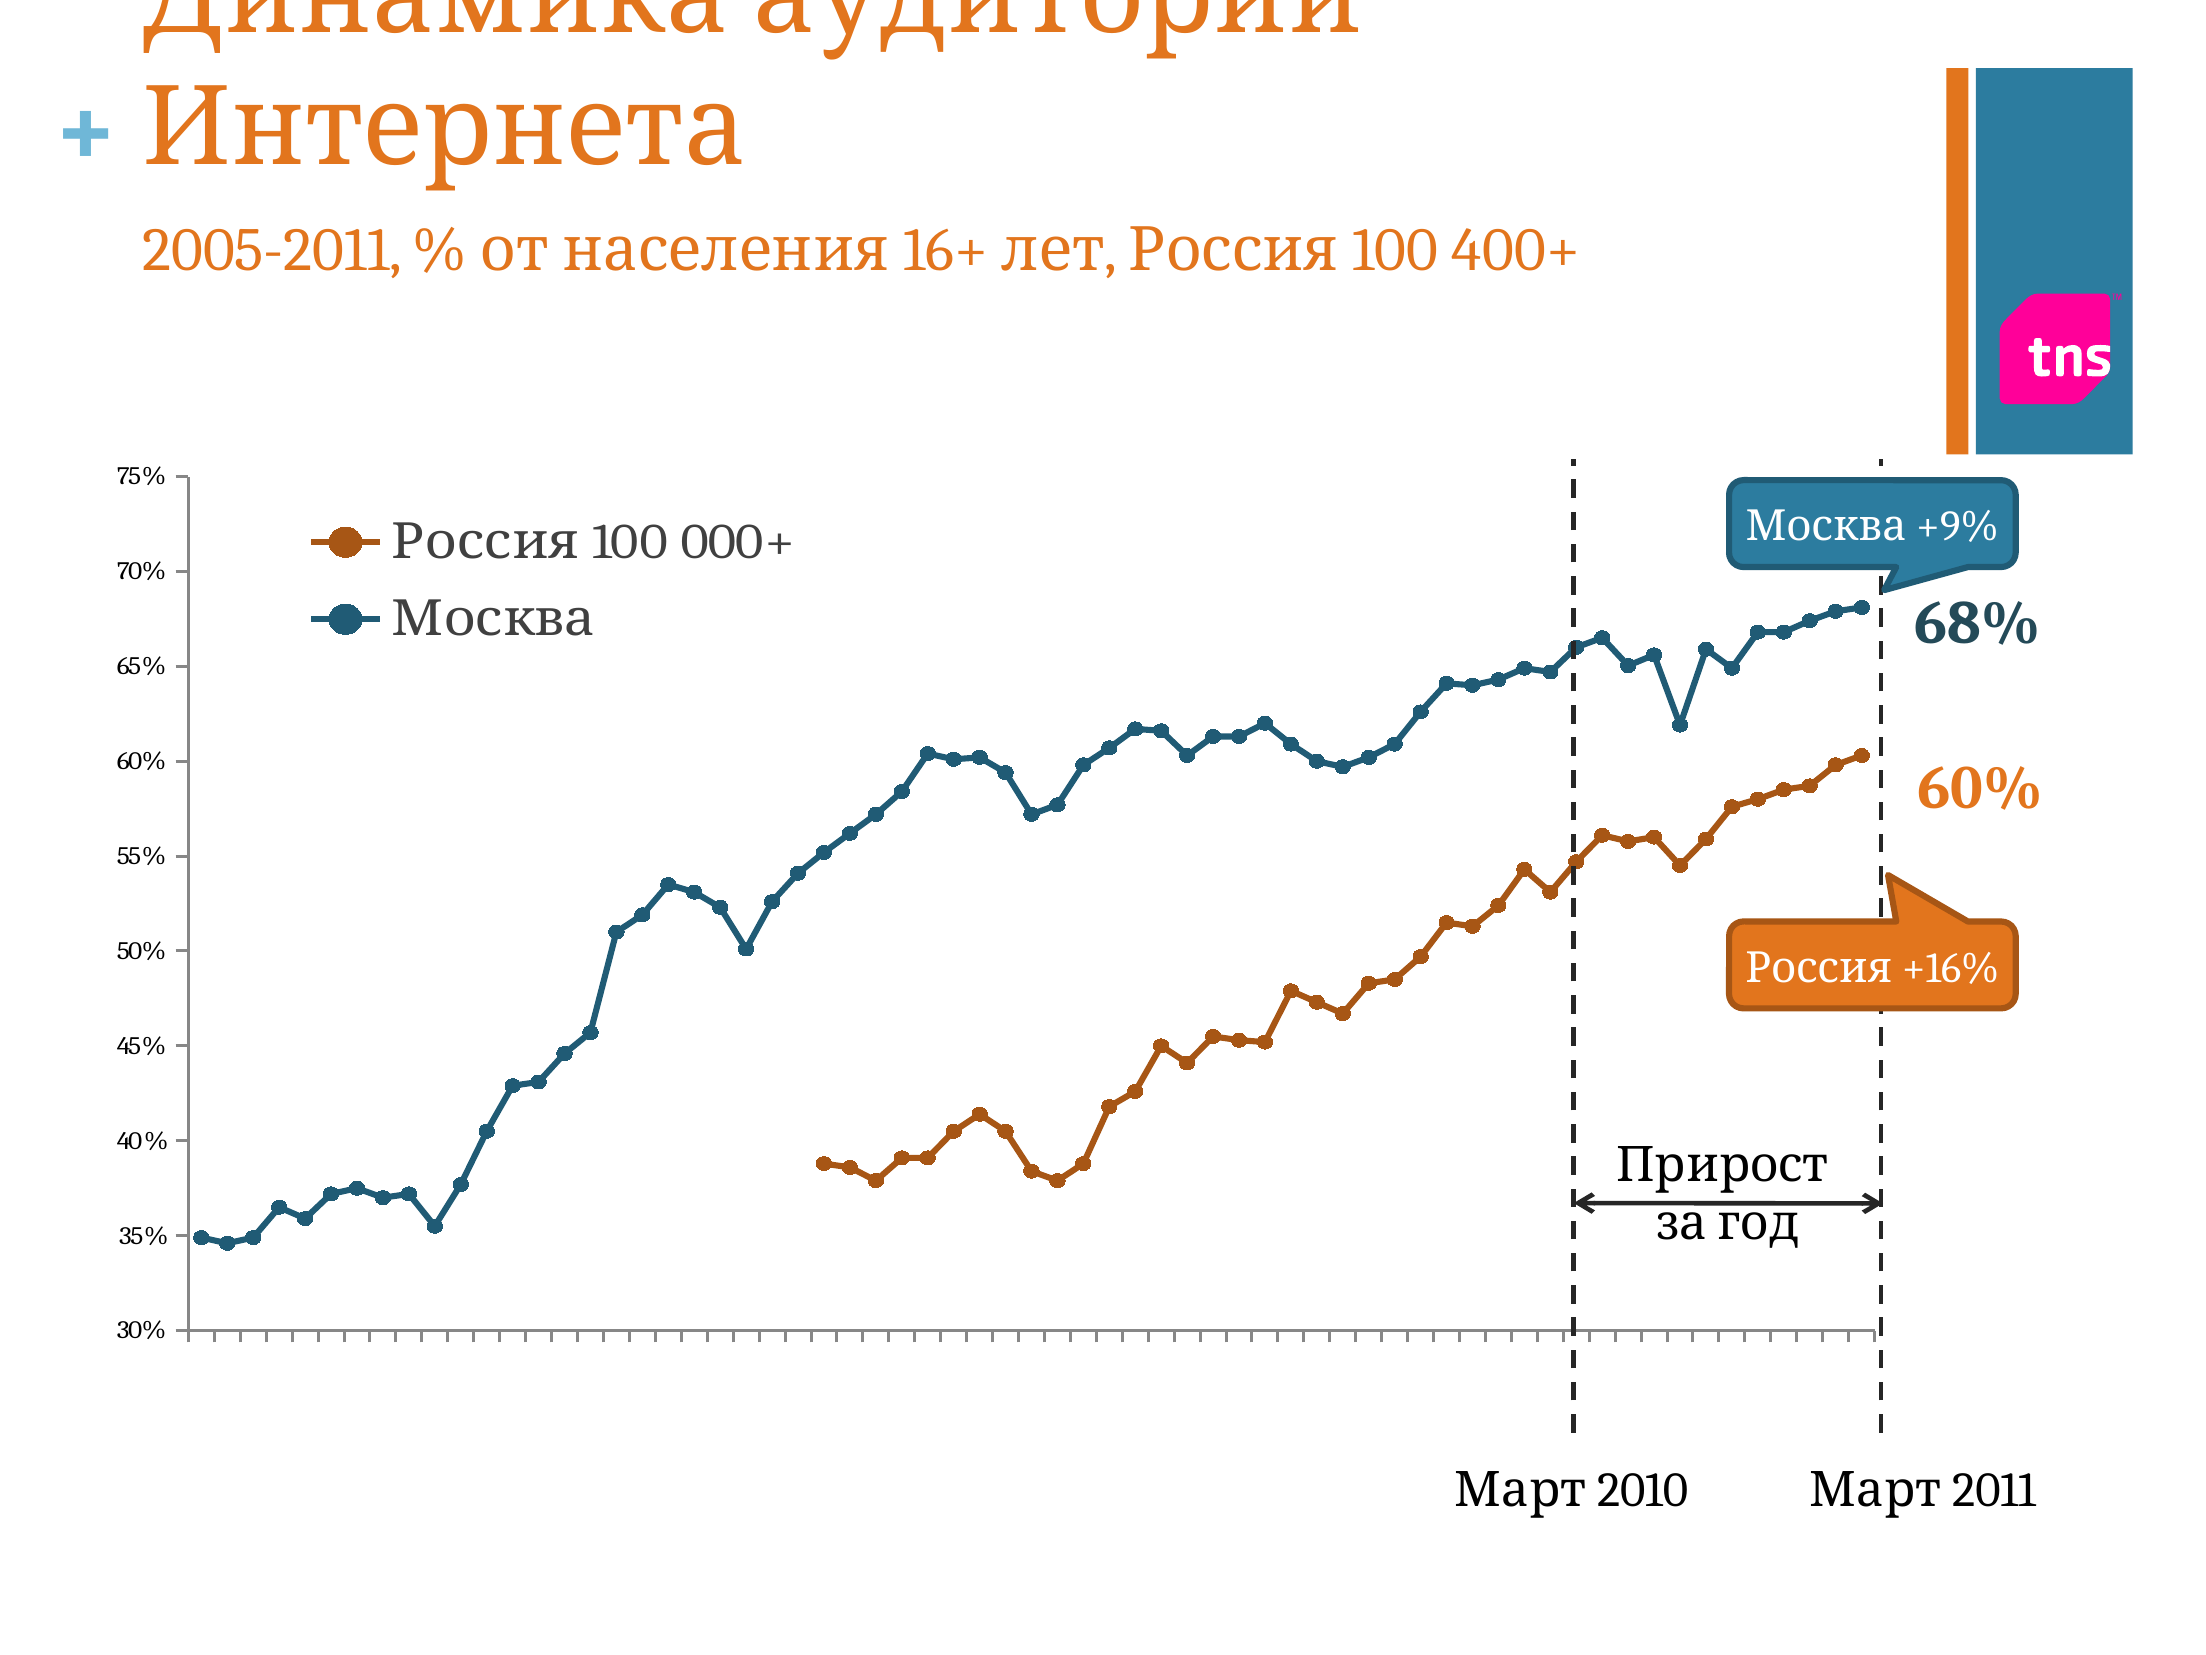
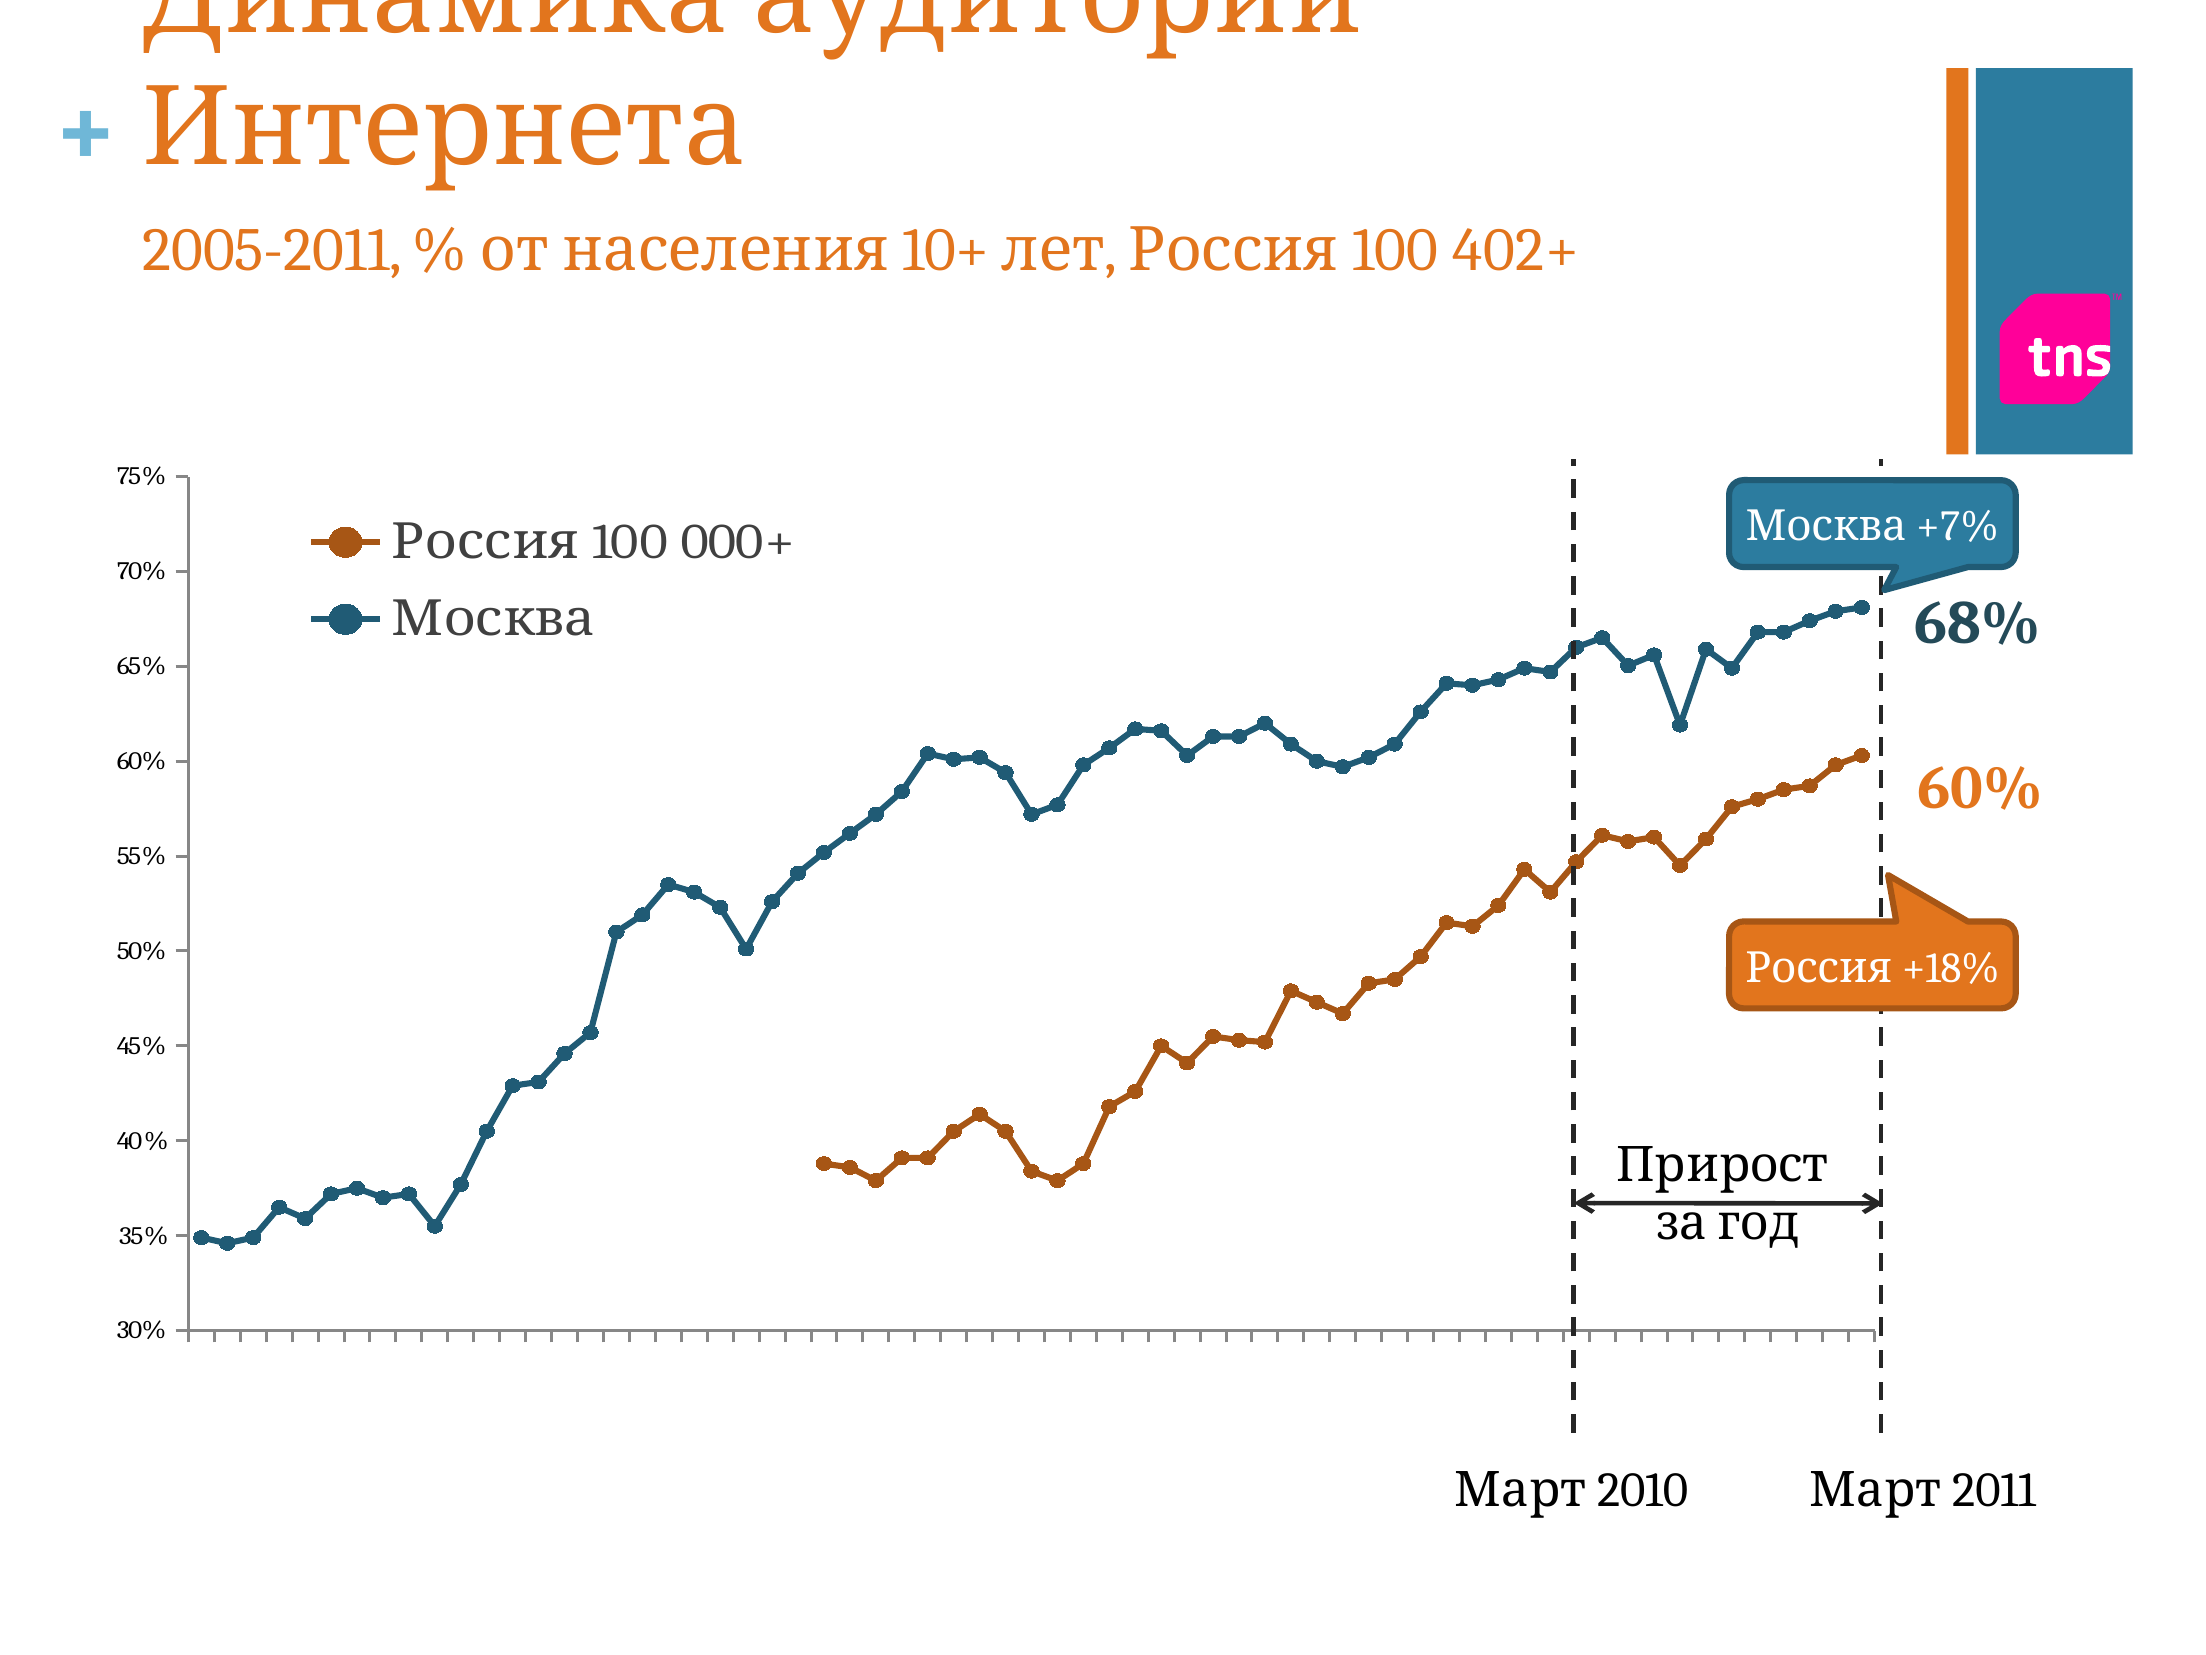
16+: 16+ -> 10+
400+: 400+ -> 402+
+9%: +9% -> +7%
+16%: +16% -> +18%
